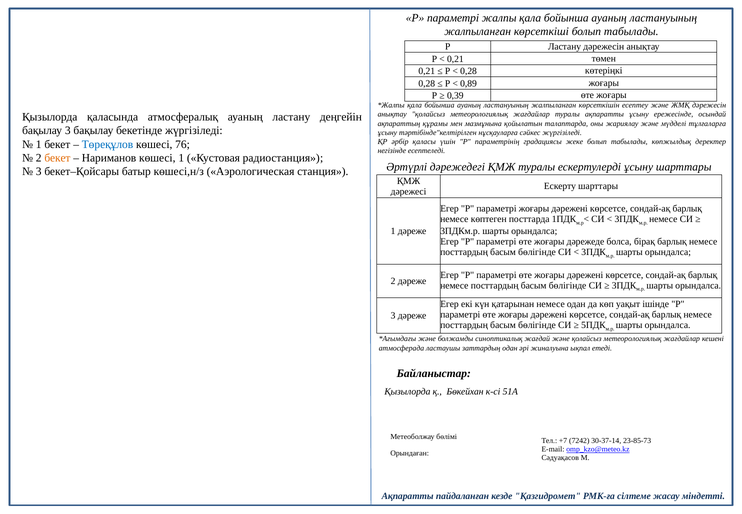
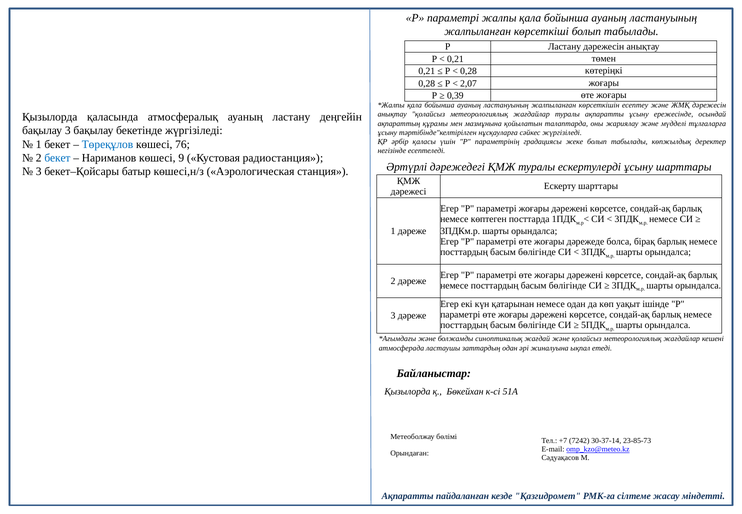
0,89: 0,89 -> 2,07
бекет at (57, 158) colour: orange -> blue
көшесі 1: 1 -> 9
